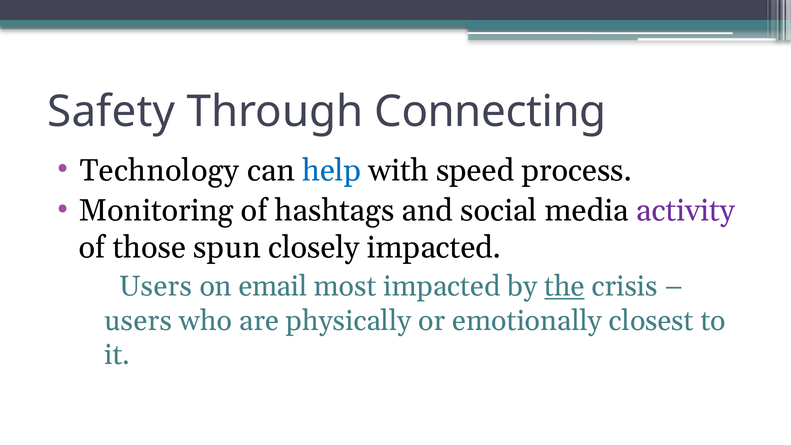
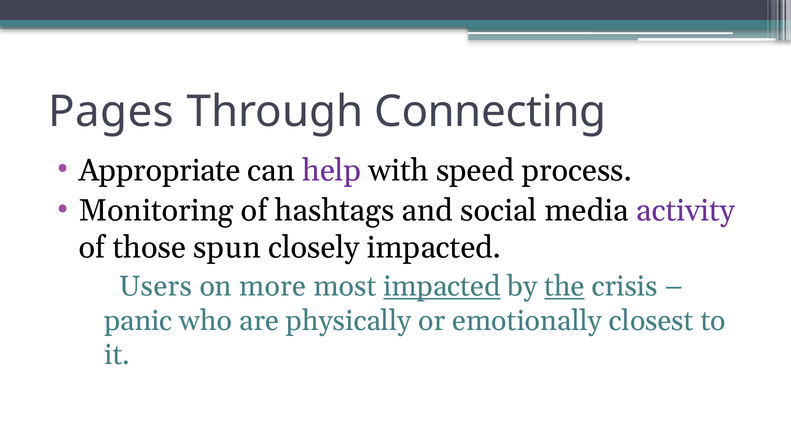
Safety: Safety -> Pages
Technology: Technology -> Appropriate
help colour: blue -> purple
email: email -> more
impacted at (442, 286) underline: none -> present
users at (138, 321): users -> panic
